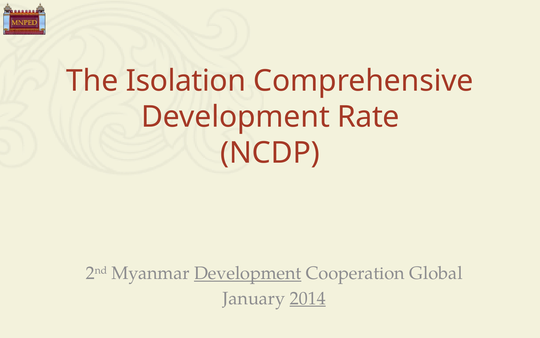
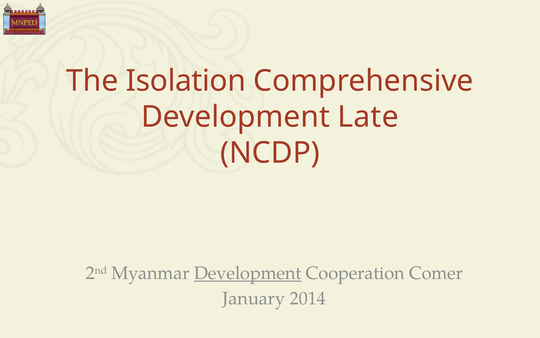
Rate: Rate -> Late
Global: Global -> Comer
2014 underline: present -> none
